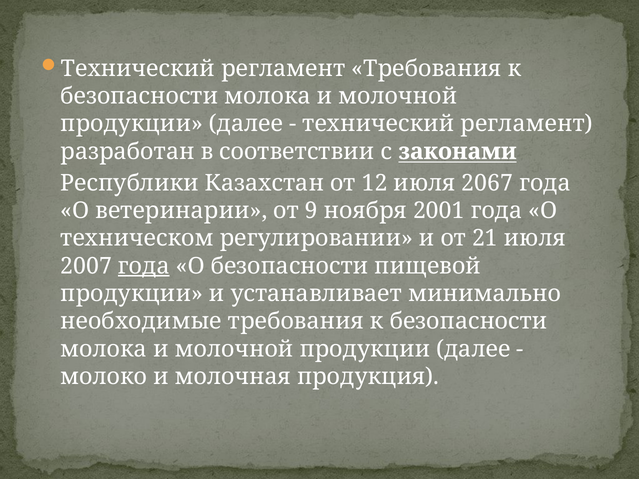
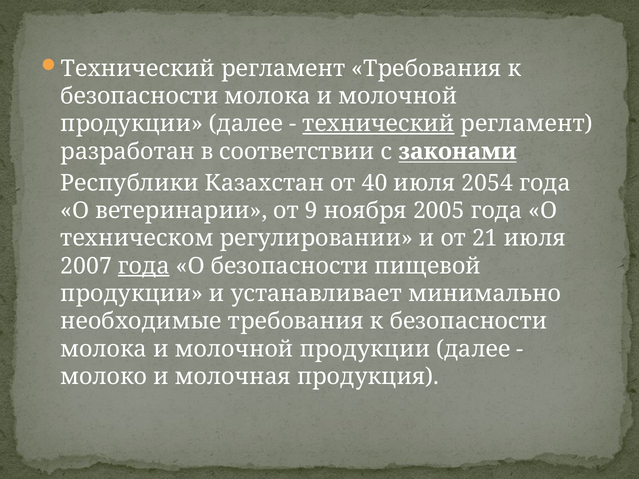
технический at (378, 124) underline: none -> present
12: 12 -> 40
2067: 2067 -> 2054
2001: 2001 -> 2005
